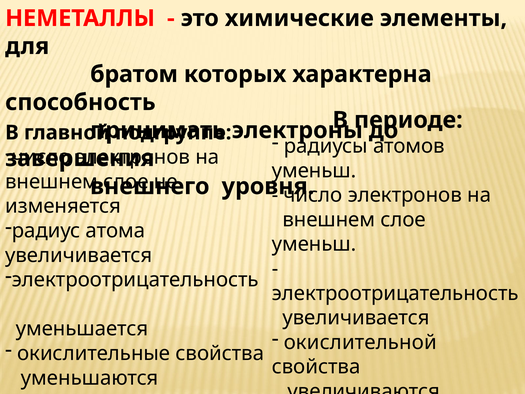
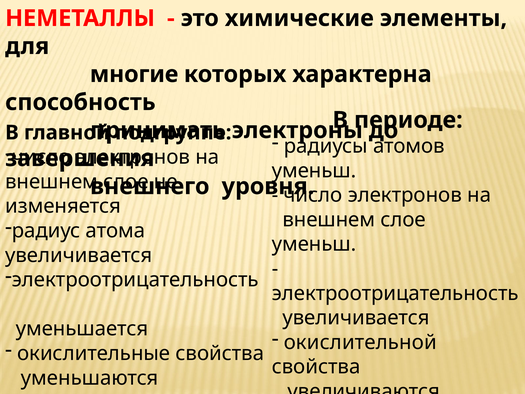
братом: братом -> многие
